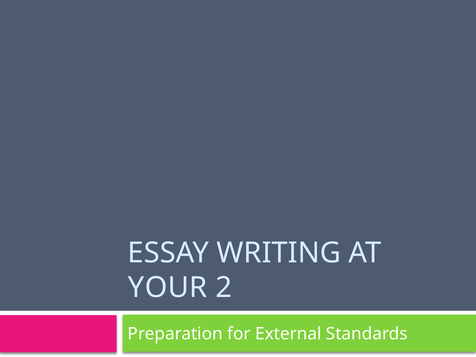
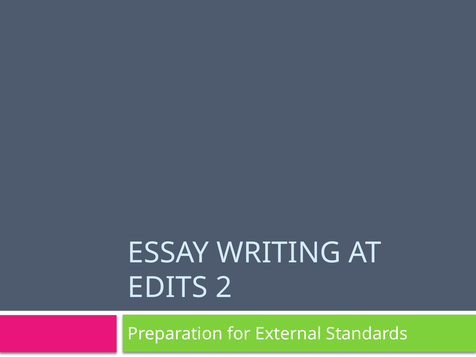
YOUR: YOUR -> EDITS
